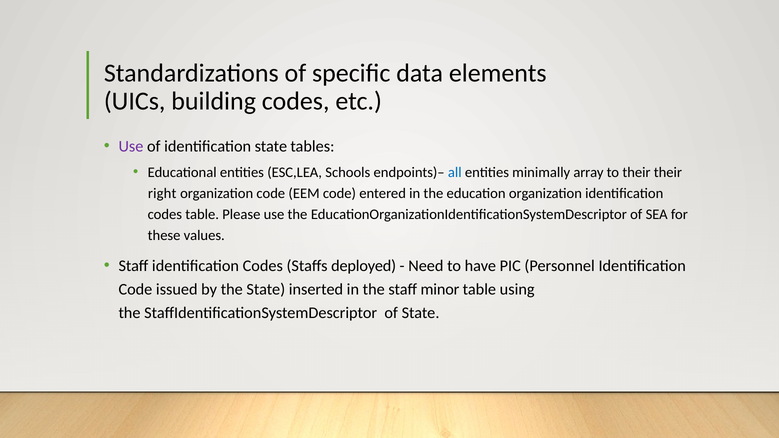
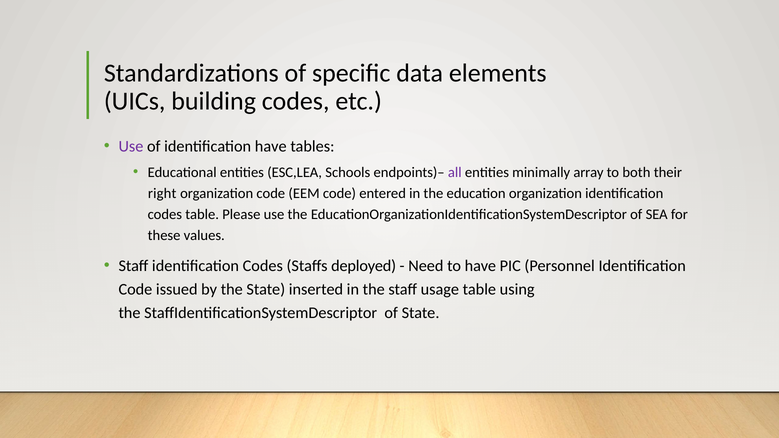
identification state: state -> have
all colour: blue -> purple
to their: their -> both
minor: minor -> usage
